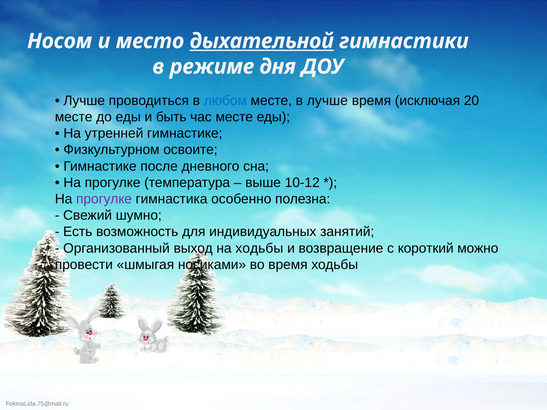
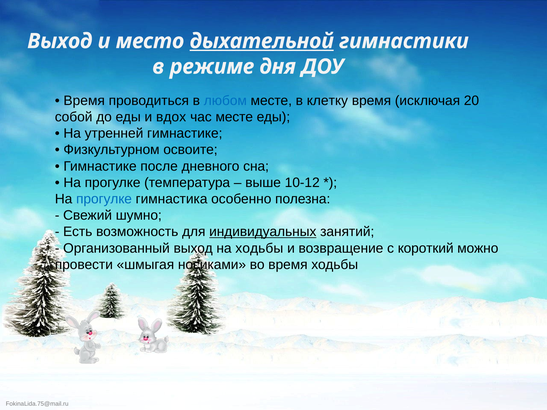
Носом at (60, 41): Носом -> Выход
Лучше at (84, 101): Лучше -> Время
в лучше: лучше -> клетку
месте at (74, 117): месте -> собой
быть: быть -> вдох
прогулке at (104, 199) colour: purple -> blue
индивидуальных underline: none -> present
